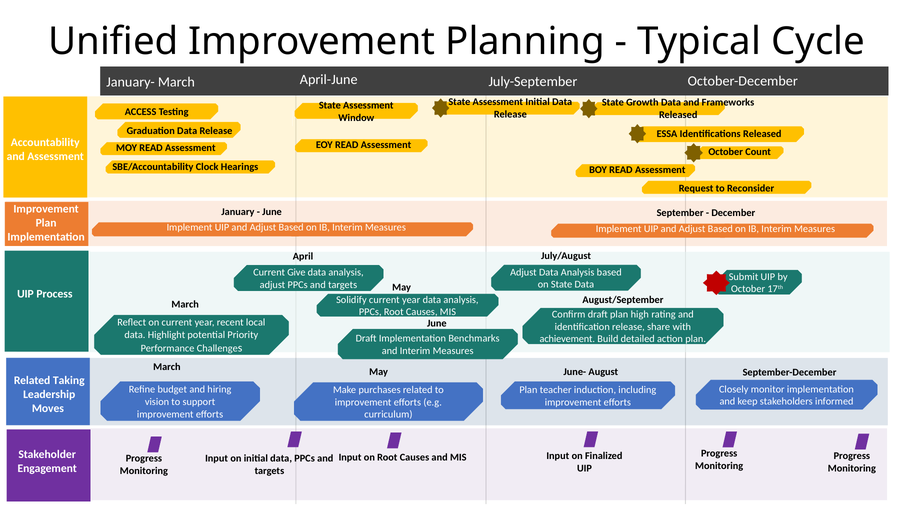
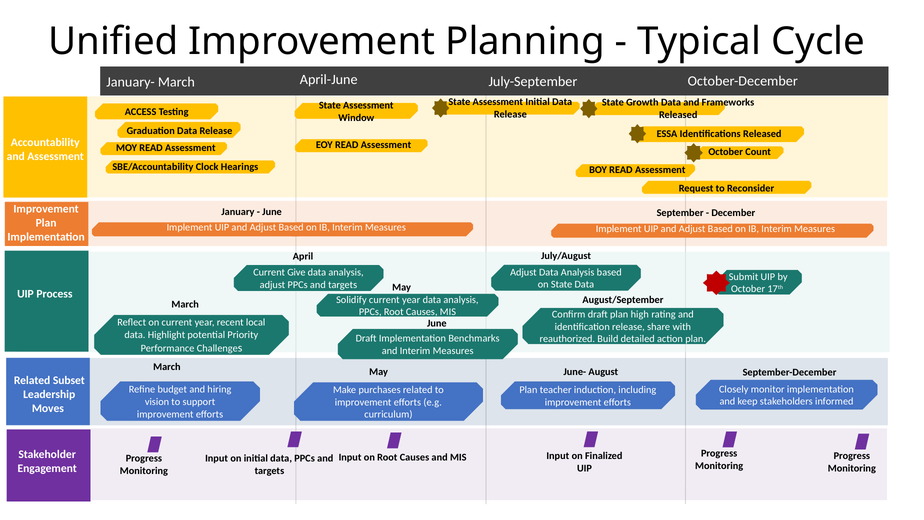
achievement: achievement -> reauthorized
Taking: Taking -> Subset
